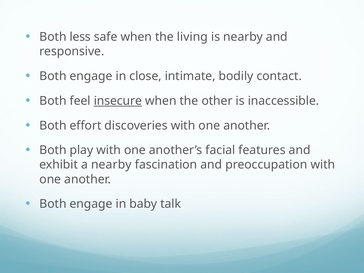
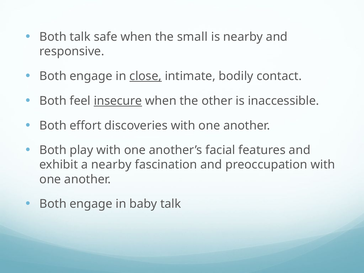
Both less: less -> talk
living: living -> small
close underline: none -> present
